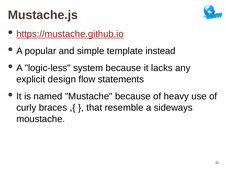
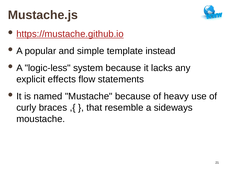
design: design -> effects
